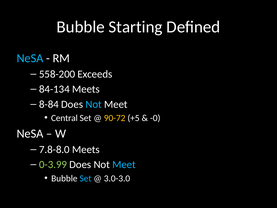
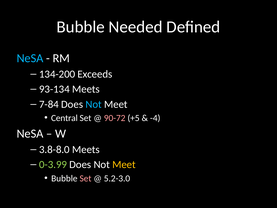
Starting: Starting -> Needed
558-200: 558-200 -> 134-200
84-134: 84-134 -> 93-134
8-84: 8-84 -> 7-84
90-72 colour: yellow -> pink
-0: -0 -> -4
7.8-8.0: 7.8-8.0 -> 3.8-8.0
Meet at (124, 164) colour: light blue -> yellow
Set at (86, 178) colour: light blue -> pink
3.0-3.0: 3.0-3.0 -> 5.2-3.0
